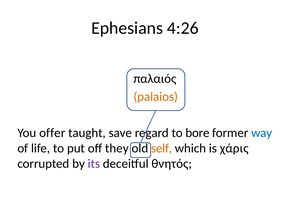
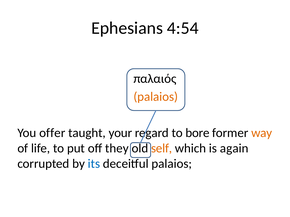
4:26: 4:26 -> 4:54
save: save -> your
way colour: blue -> orange
χάρις: χάρις -> again
its colour: purple -> blue
deceitful θνητός: θνητός -> palaios
